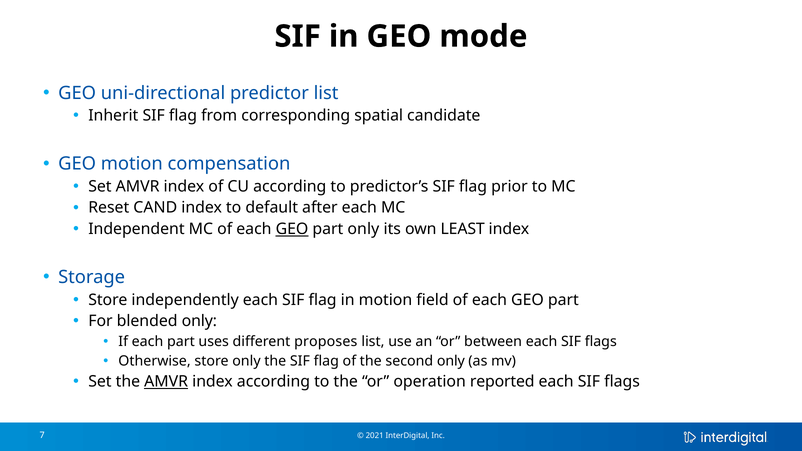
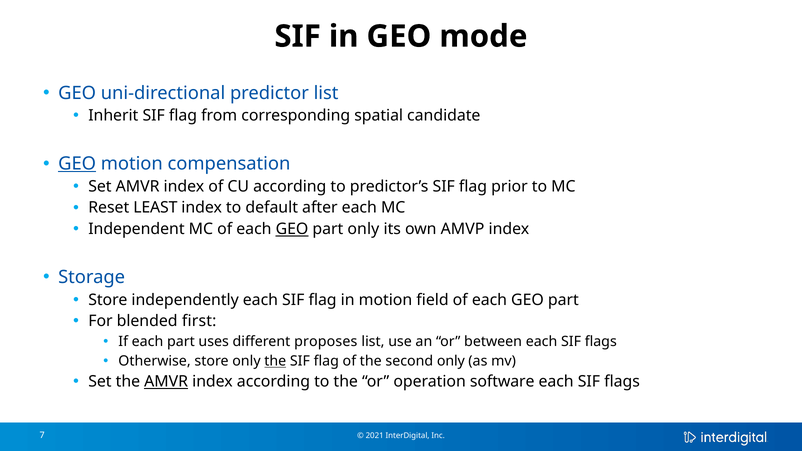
GEO at (77, 164) underline: none -> present
CAND: CAND -> LEAST
LEAST: LEAST -> AMVP
blended only: only -> first
the at (275, 361) underline: none -> present
reported: reported -> software
